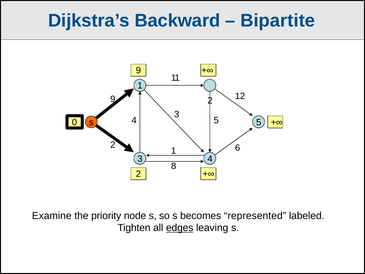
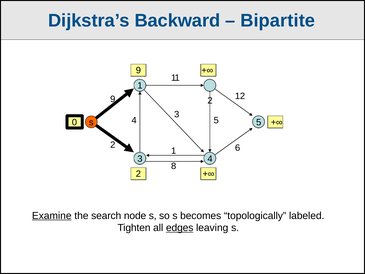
Examine underline: none -> present
priority: priority -> search
represented: represented -> topologically
